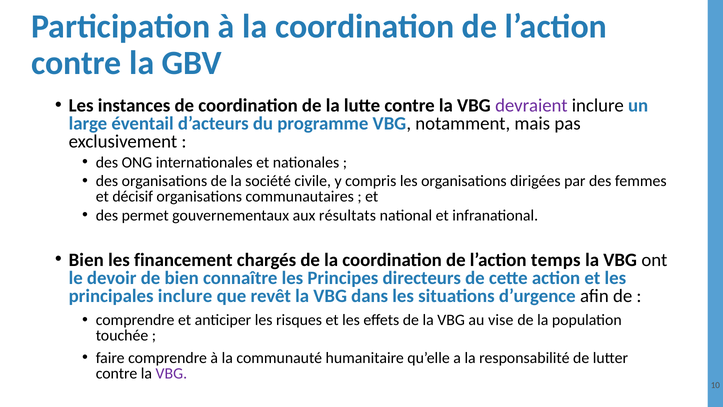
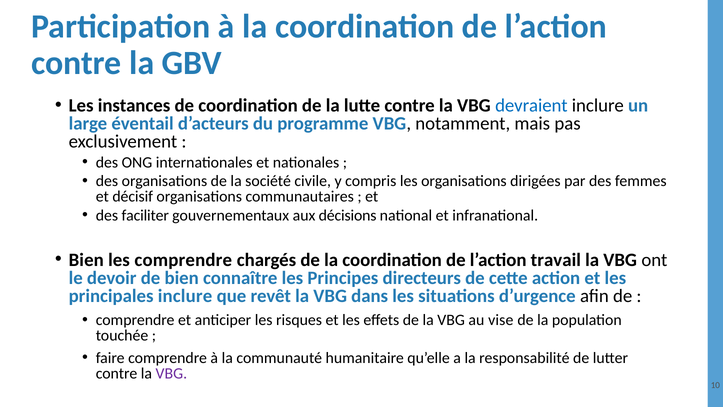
devraient colour: purple -> blue
permet: permet -> faciliter
résultats: résultats -> décisions
les financement: financement -> comprendre
temps: temps -> travail
